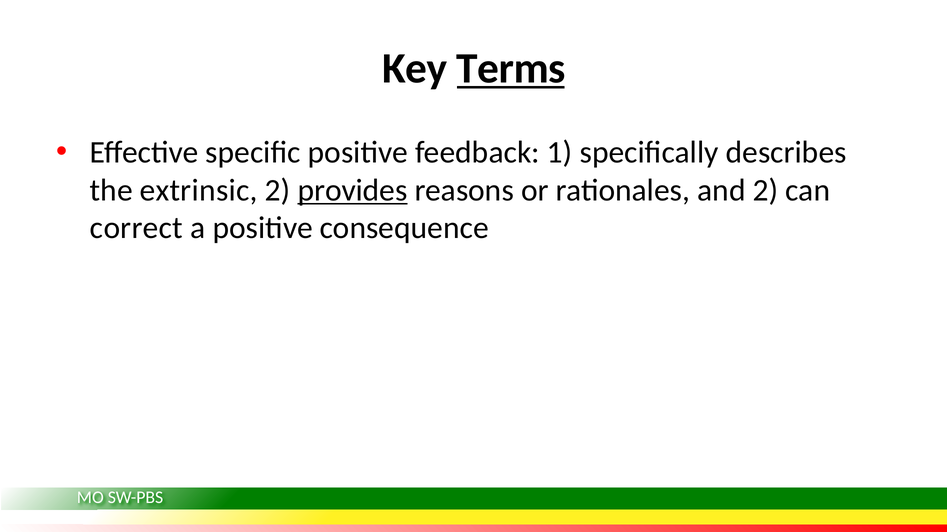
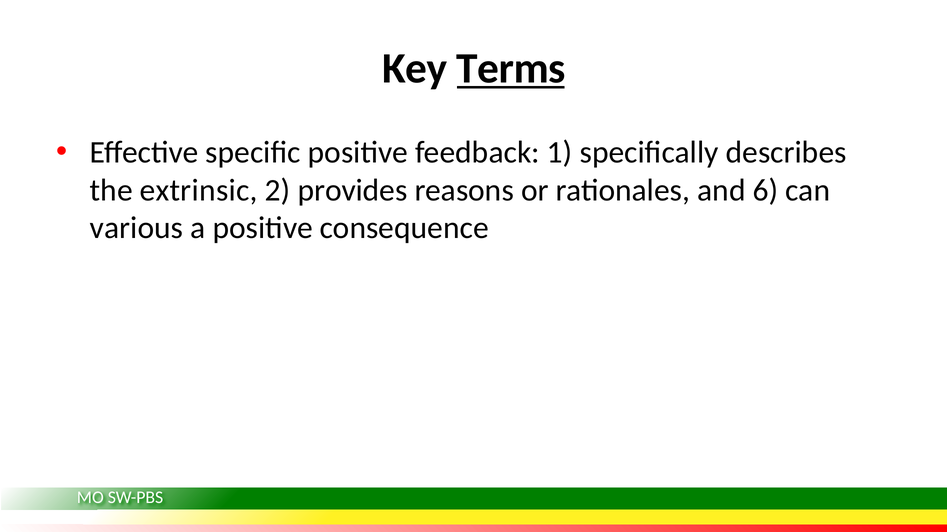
provides underline: present -> none
and 2: 2 -> 6
correct: correct -> various
